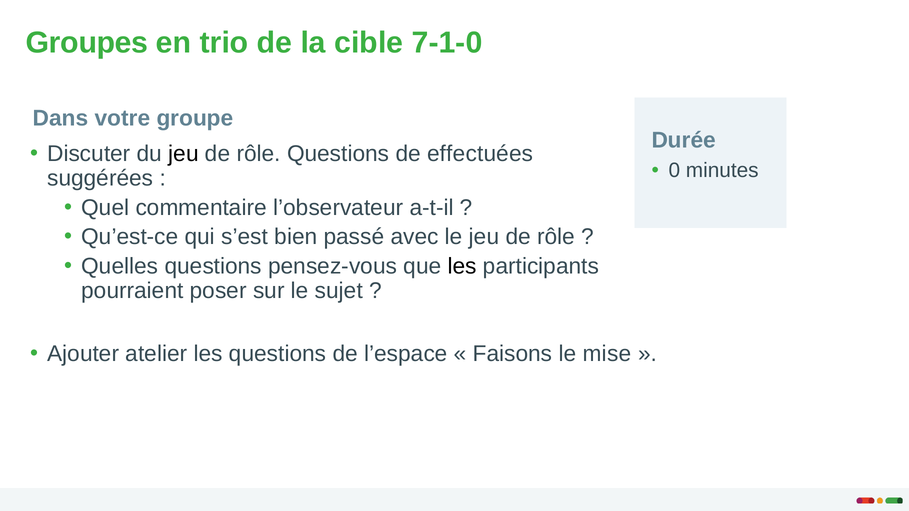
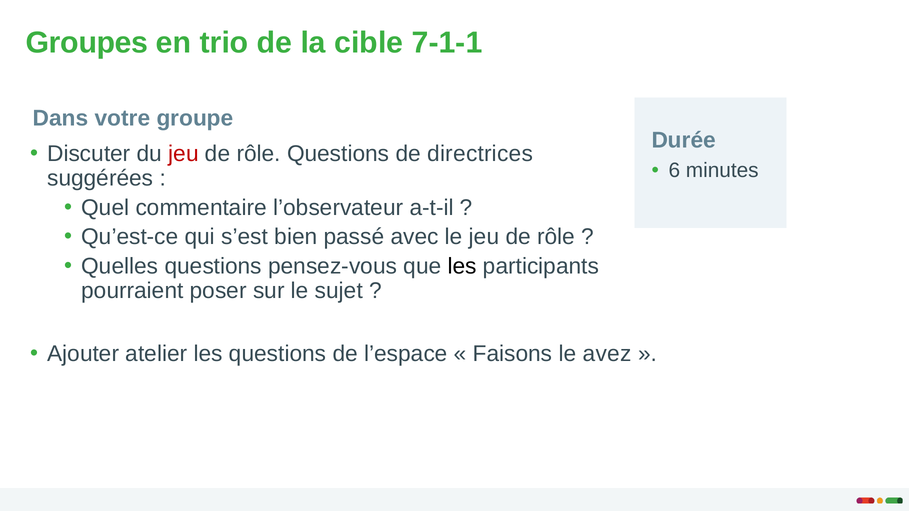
7-1-0: 7-1-0 -> 7-1-1
jeu at (184, 154) colour: black -> red
effectuées: effectuées -> directrices
0: 0 -> 6
mise: mise -> avez
